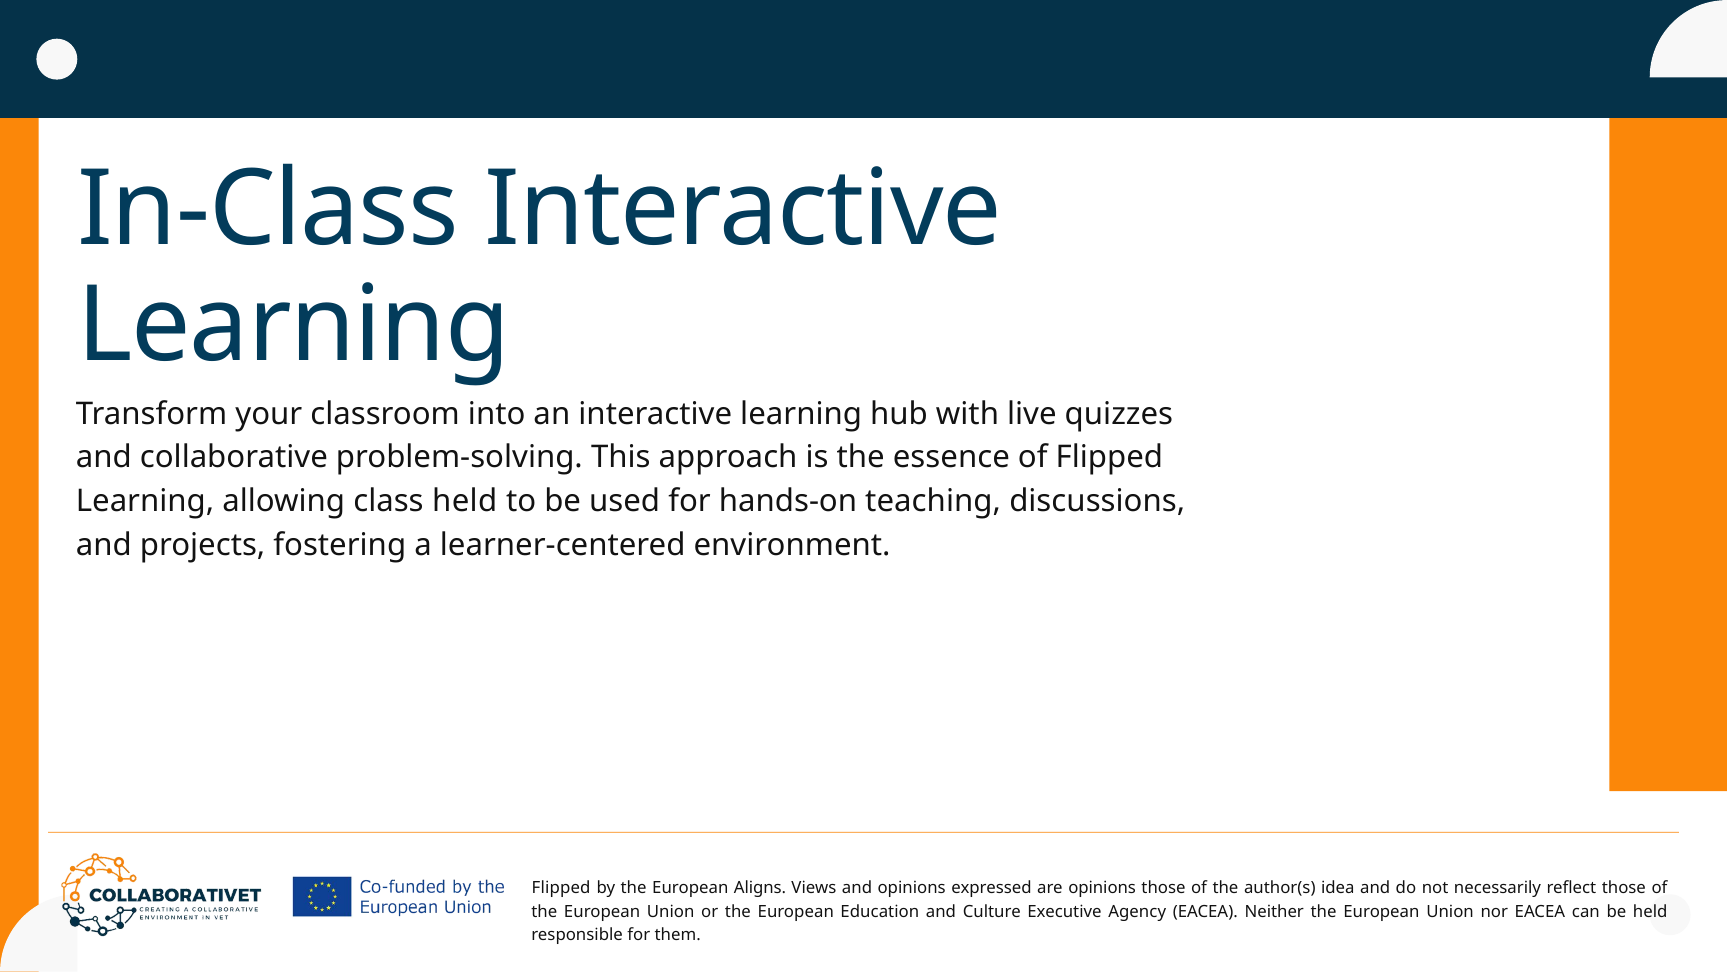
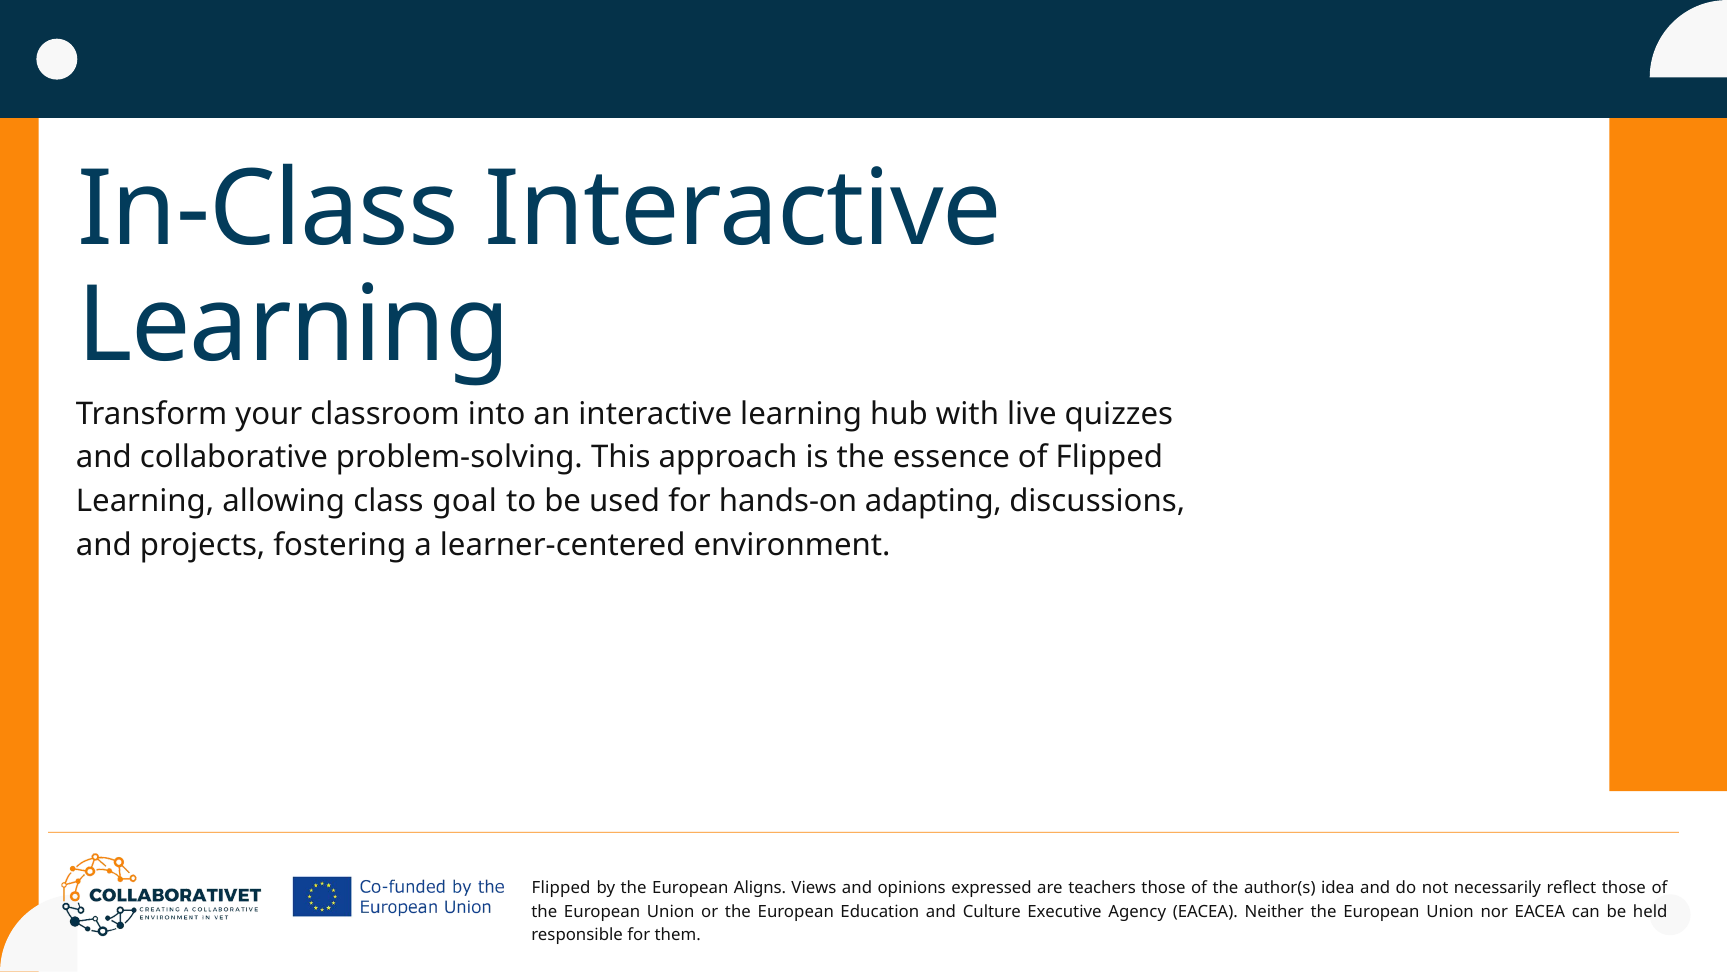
class held: held -> goal
teaching: teaching -> adapting
are opinions: opinions -> teachers
